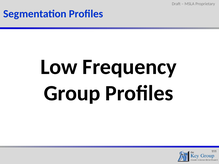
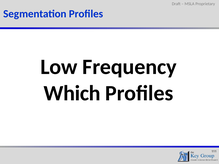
Group: Group -> Which
